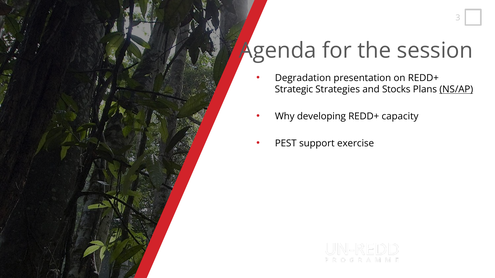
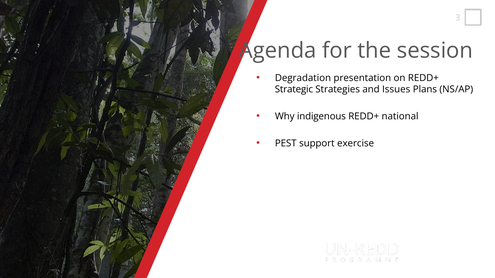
Stocks: Stocks -> Issues
NS/AP underline: present -> none
developing: developing -> indigenous
capacity: capacity -> national
